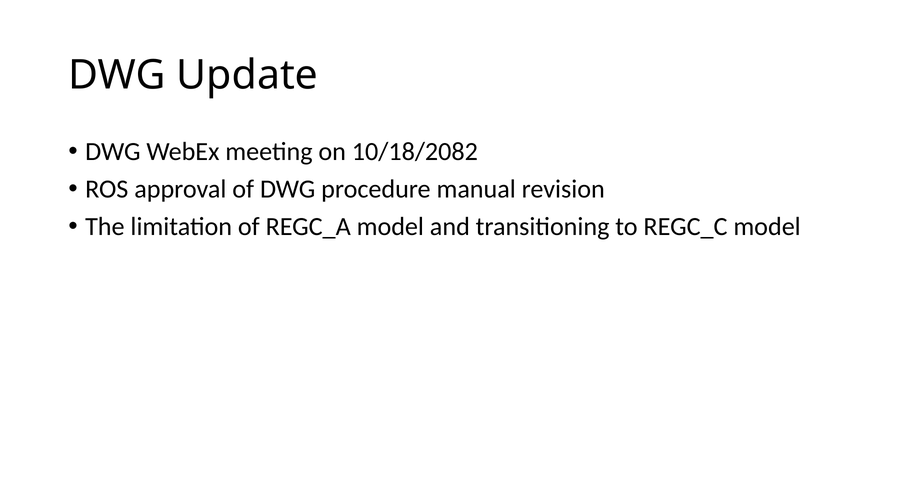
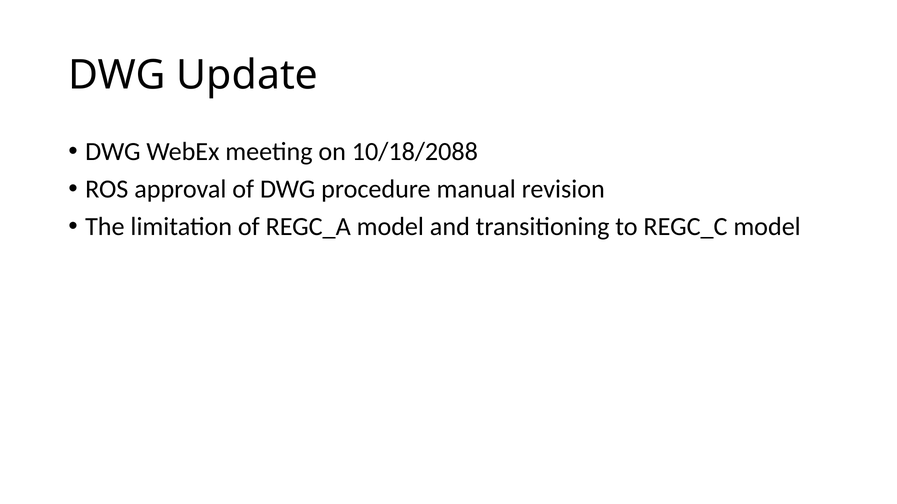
10/18/2082: 10/18/2082 -> 10/18/2088
